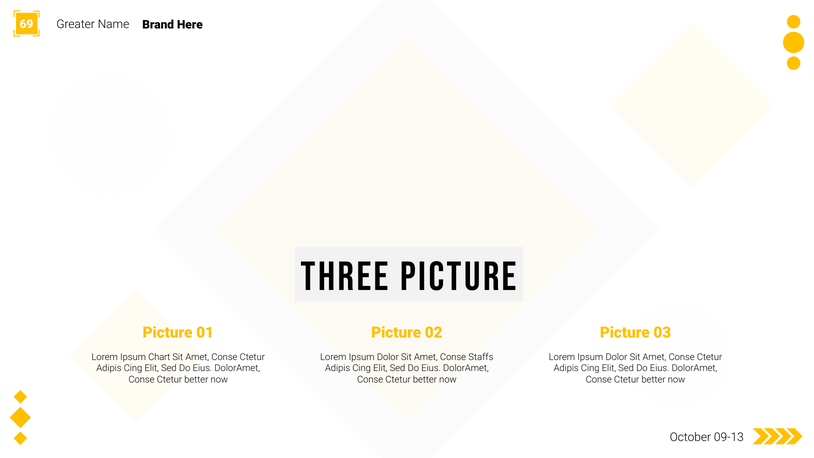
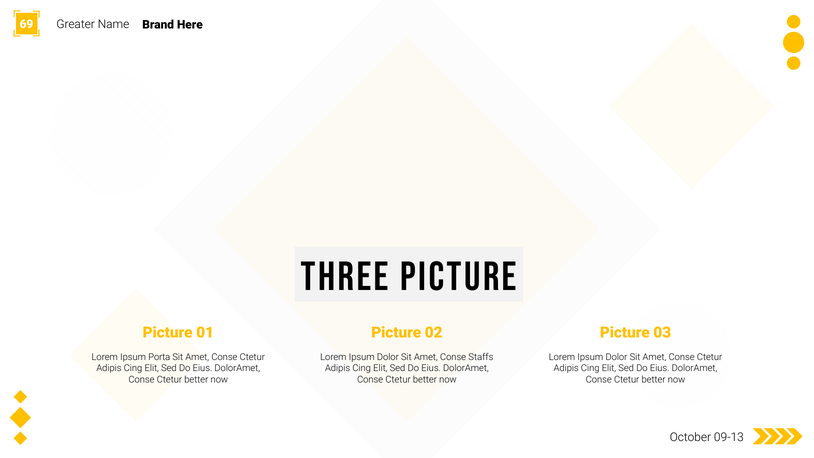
Chart: Chart -> Porta
